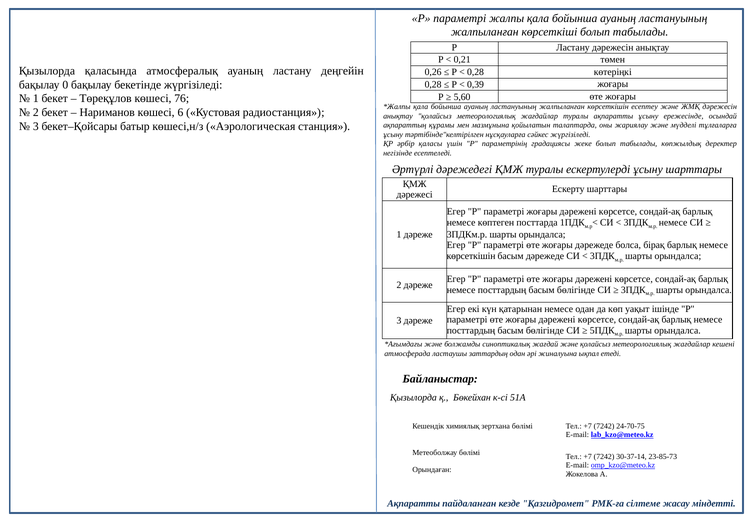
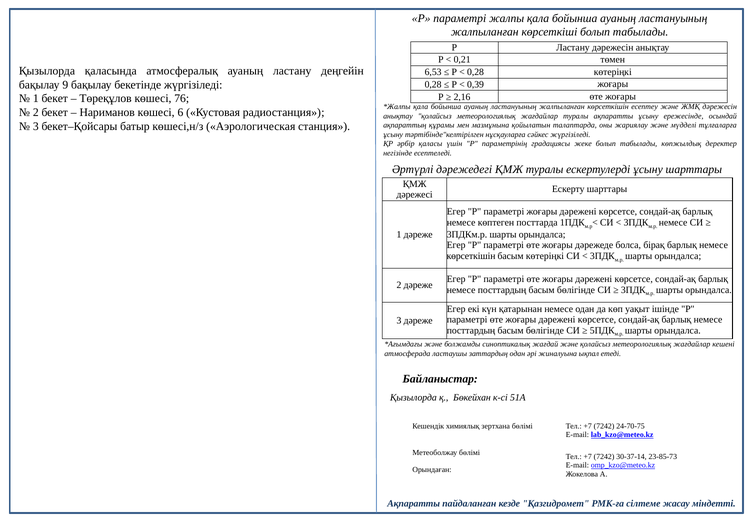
0,26: 0,26 -> 6,53
0: 0 -> 9
5,60: 5,60 -> 2,16
басым дәрежеде: дәрежеде -> көтеріңкі
